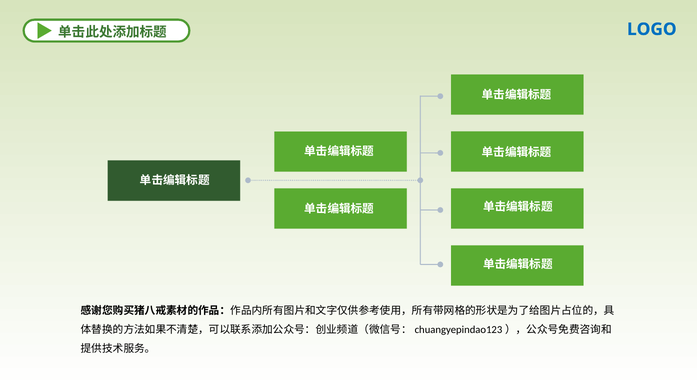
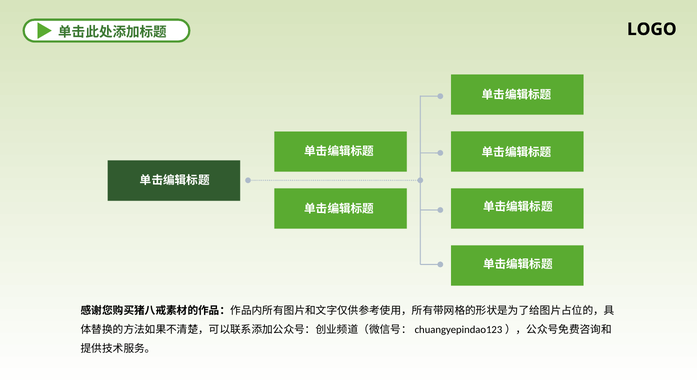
LOGO colour: blue -> black
